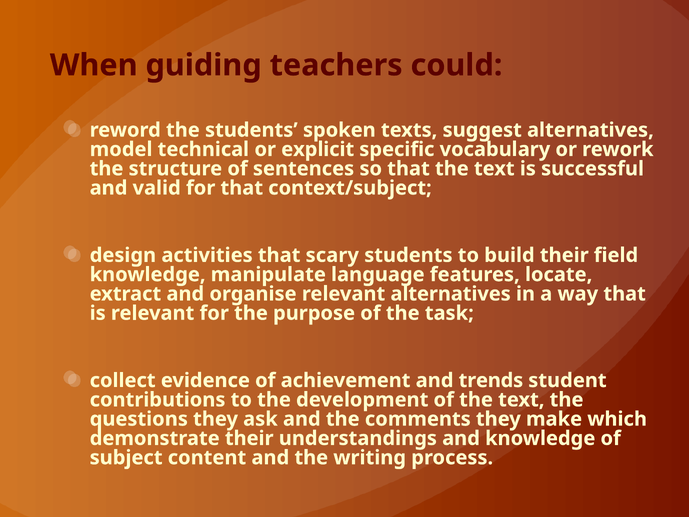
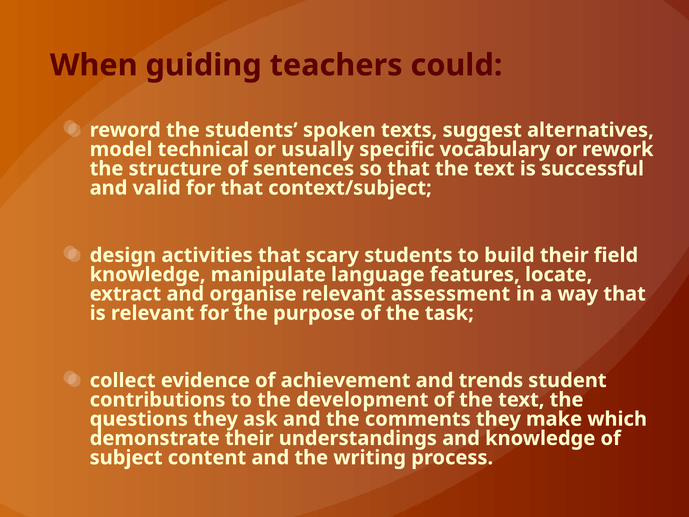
explicit: explicit -> usually
relevant alternatives: alternatives -> assessment
